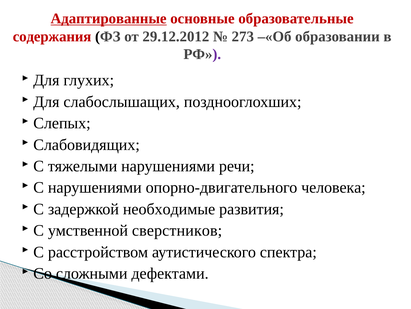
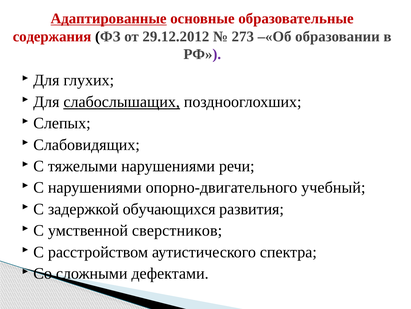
слабослышащих underline: none -> present
человека: человека -> учебный
необходимые: необходимые -> обучающихся
